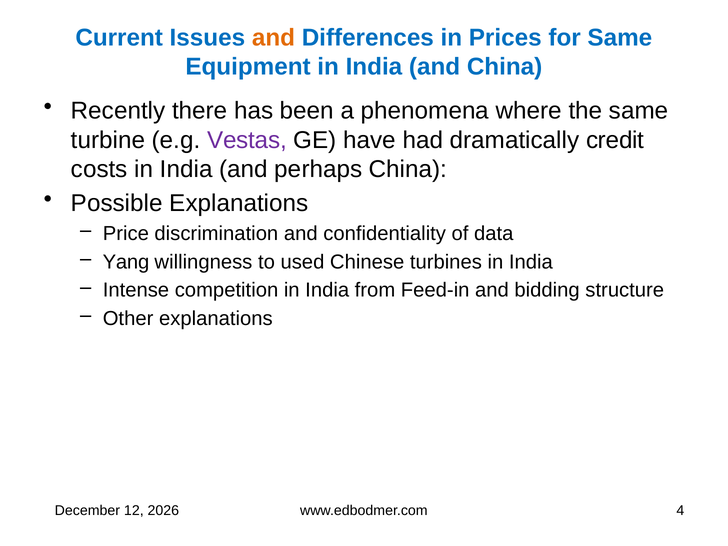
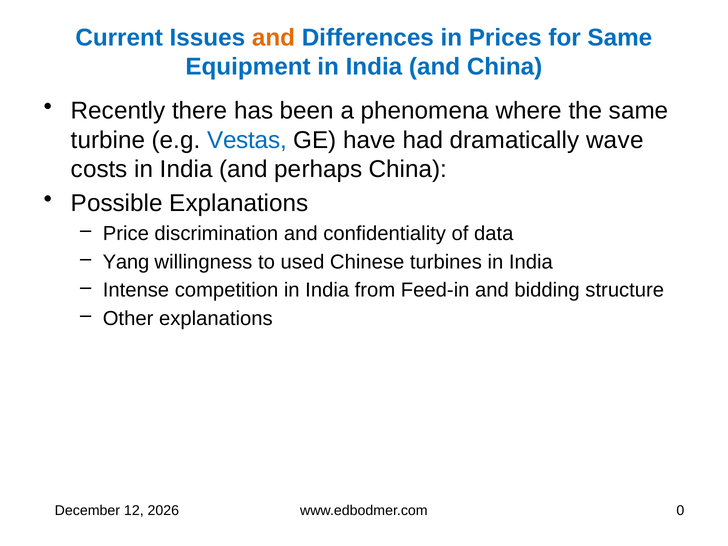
Vestas colour: purple -> blue
credit: credit -> wave
4: 4 -> 0
